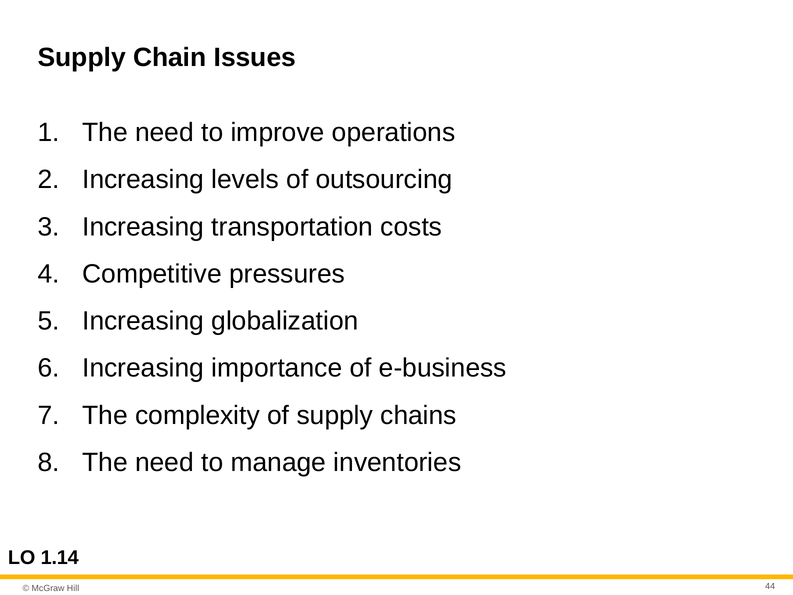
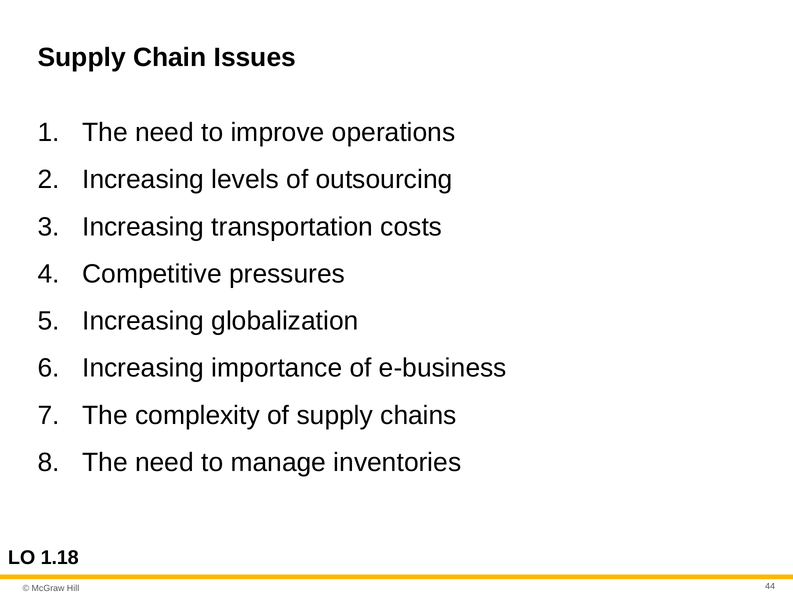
1.14: 1.14 -> 1.18
